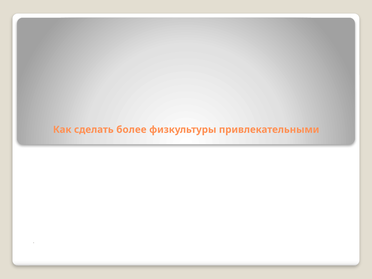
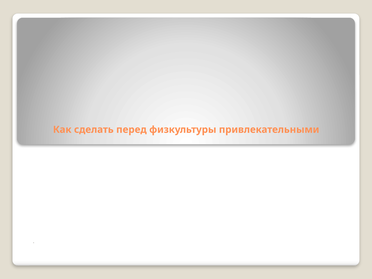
более: более -> перед
